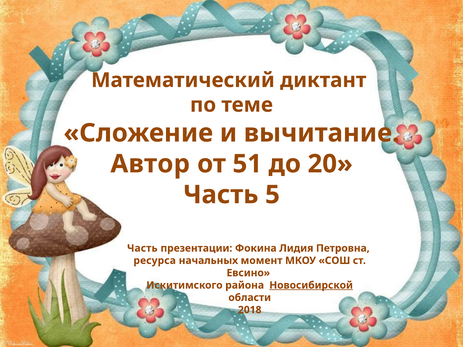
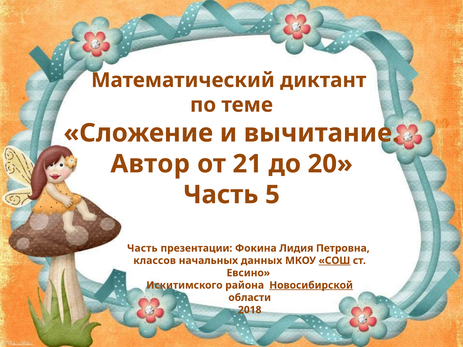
51: 51 -> 21
ресурса: ресурса -> классов
момент: момент -> данных
СОШ underline: none -> present
